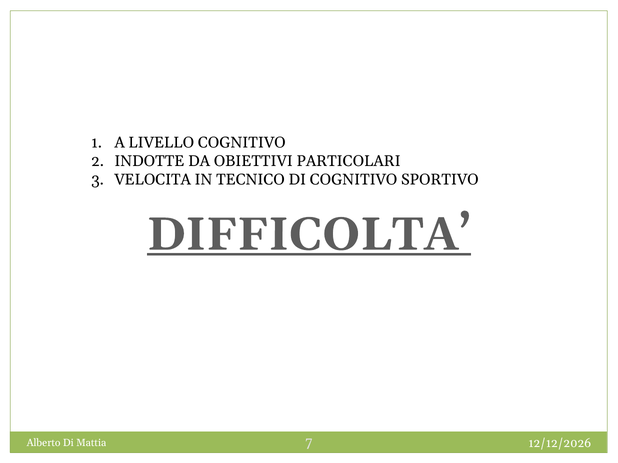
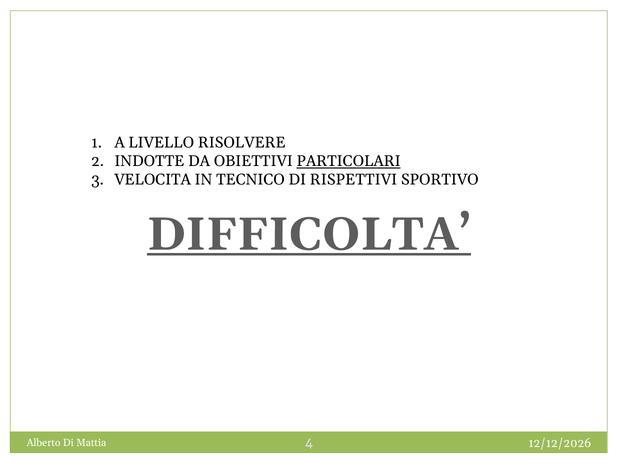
LIVELLO COGNITIVO: COGNITIVO -> RISOLVERE
PARTICOLARI underline: none -> present
DI COGNITIVO: COGNITIVO -> RISPETTIVI
7: 7 -> 4
